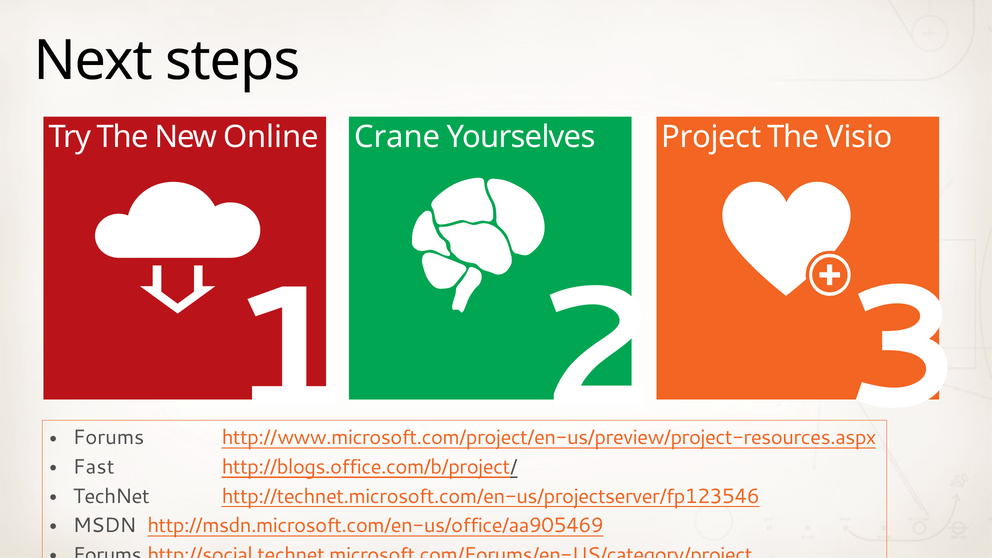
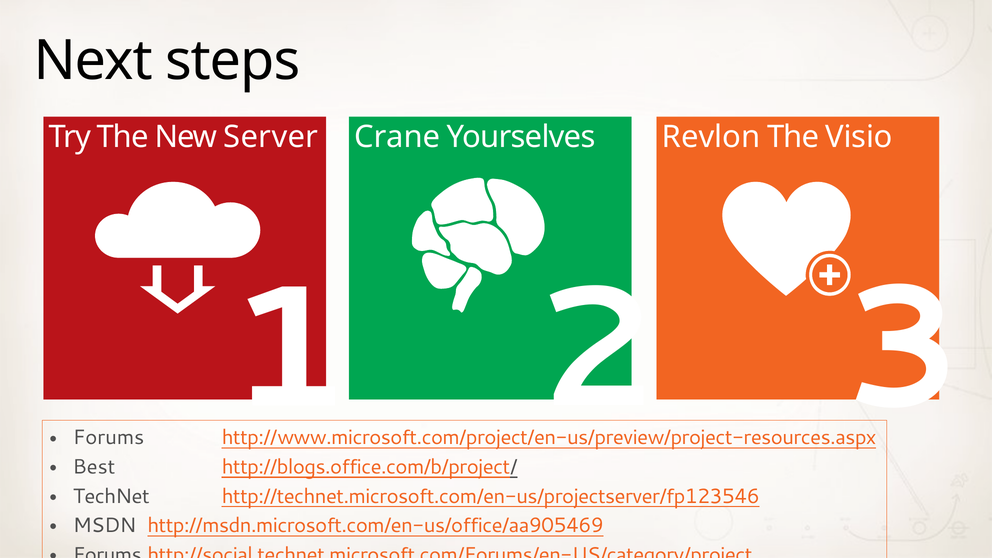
Online: Online -> Server
Project: Project -> Revlon
Fast: Fast -> Best
